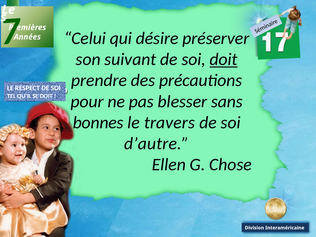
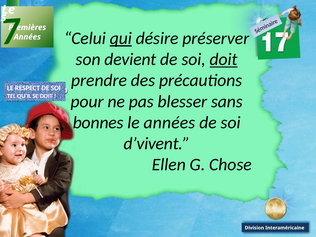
qui underline: none -> present
suivant: suivant -> devient
le travers: travers -> années
d’autre: d’autre -> d’vivent
